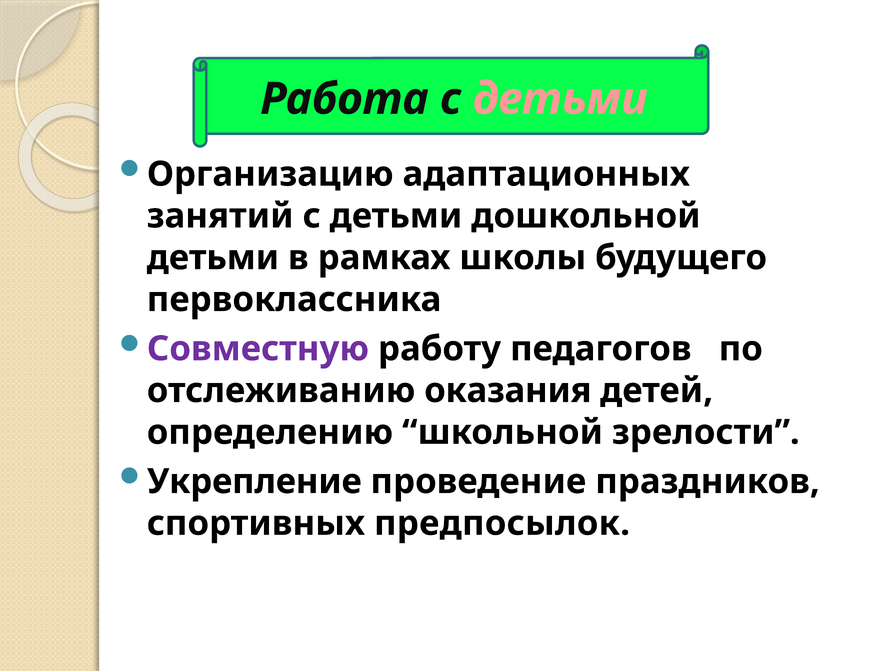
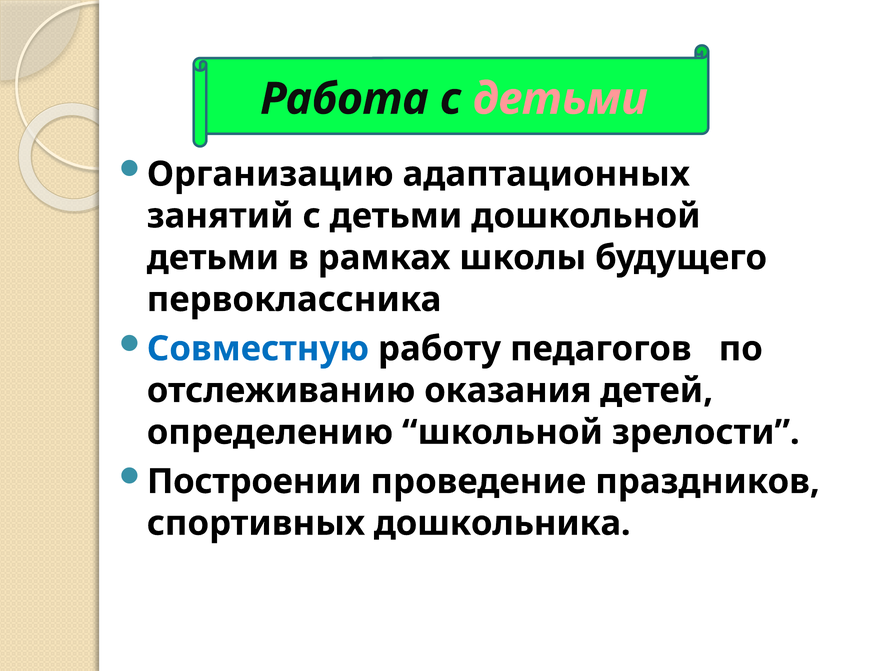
Совместную colour: purple -> blue
Укрепление: Укрепление -> Построении
предпосылок: предпосылок -> дошкольника
